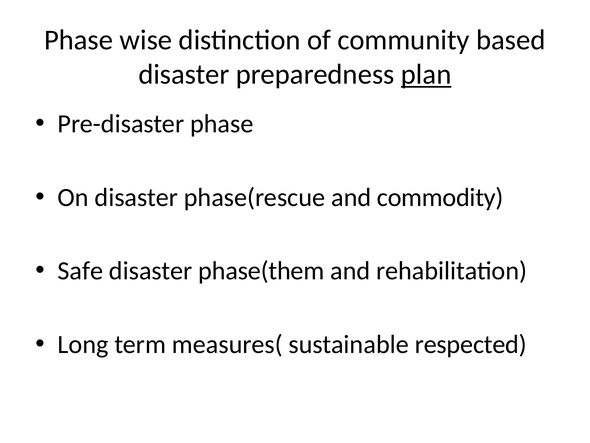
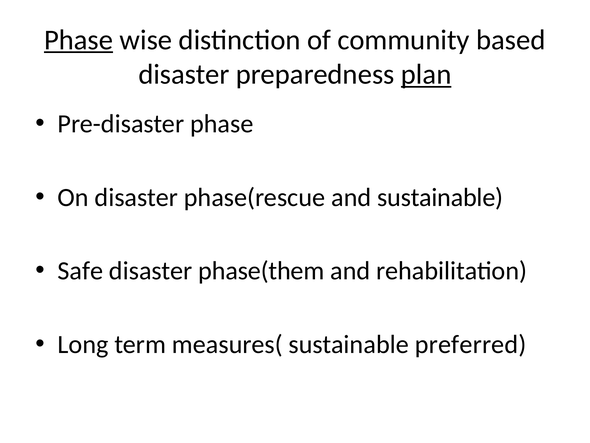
Phase at (79, 40) underline: none -> present
and commodity: commodity -> sustainable
respected: respected -> preferred
